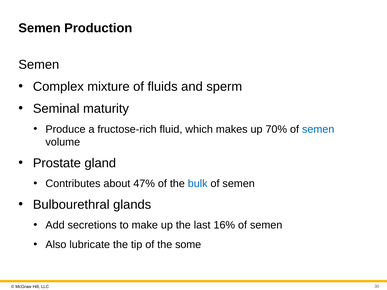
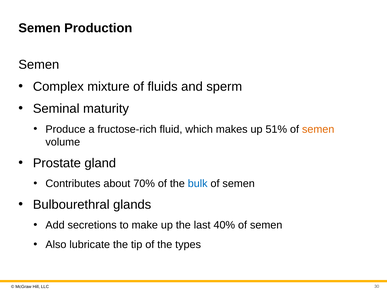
70%: 70% -> 51%
semen at (318, 129) colour: blue -> orange
47%: 47% -> 70%
16%: 16% -> 40%
some: some -> types
